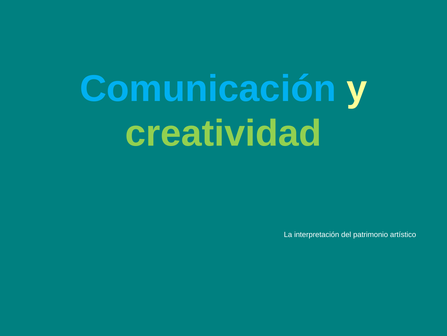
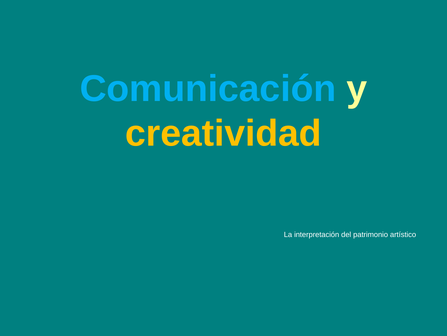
creatividad colour: light green -> yellow
